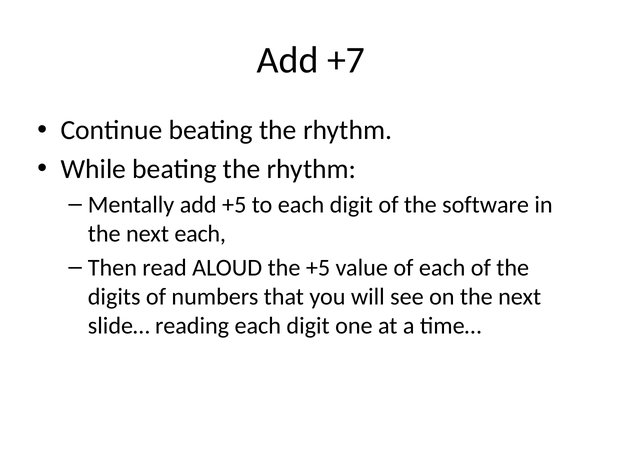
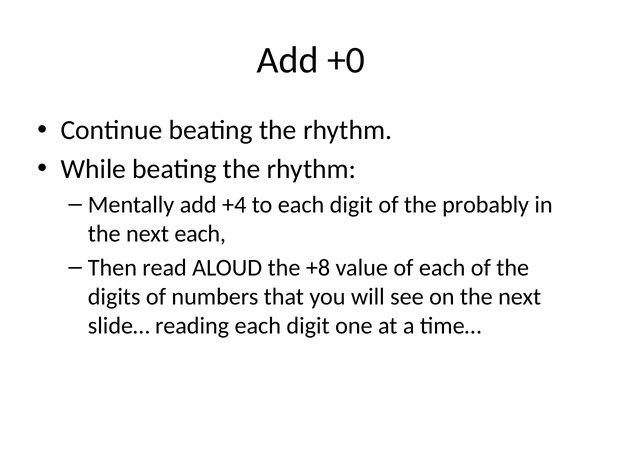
+7: +7 -> +0
add +5: +5 -> +4
software: software -> probably
the +5: +5 -> +8
